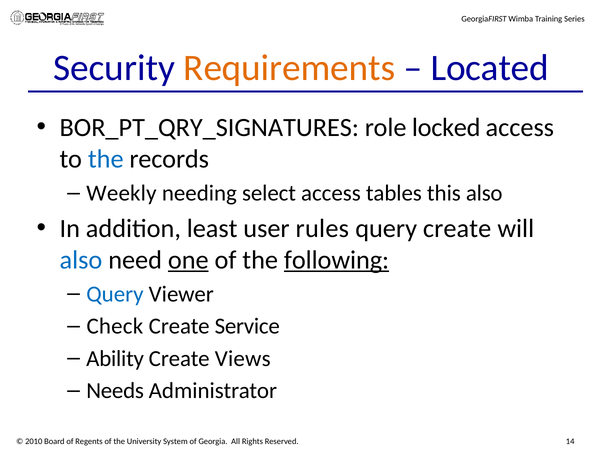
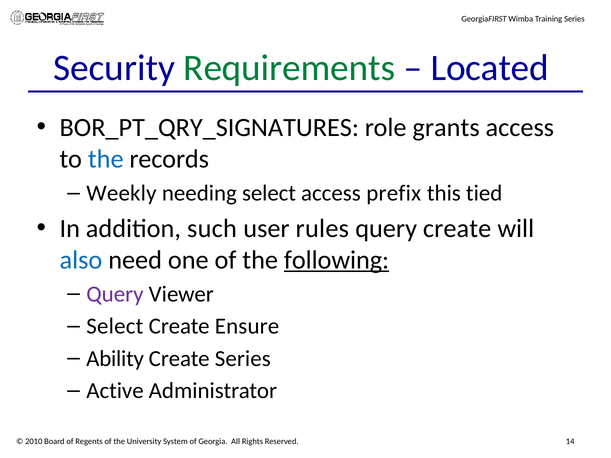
Requirements colour: orange -> green
locked: locked -> grants
tables: tables -> prefix
this also: also -> tied
least: least -> such
one underline: present -> none
Query at (115, 294) colour: blue -> purple
Check at (115, 326): Check -> Select
Service: Service -> Ensure
Create Views: Views -> Series
Needs: Needs -> Active
